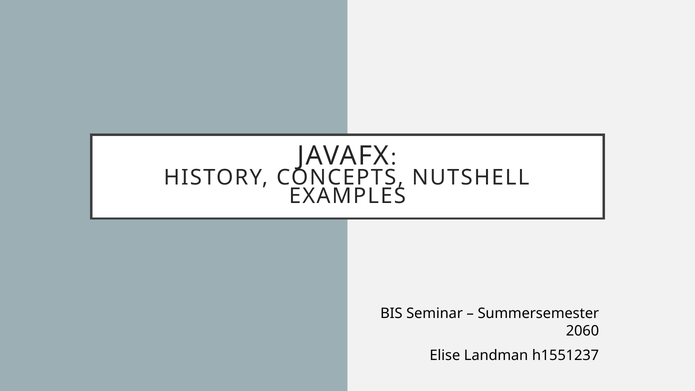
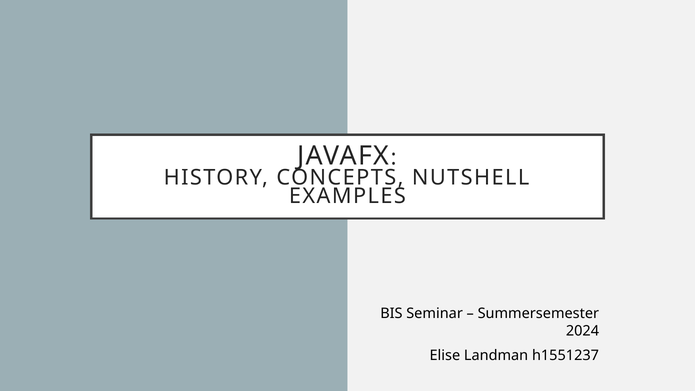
2060: 2060 -> 2024
